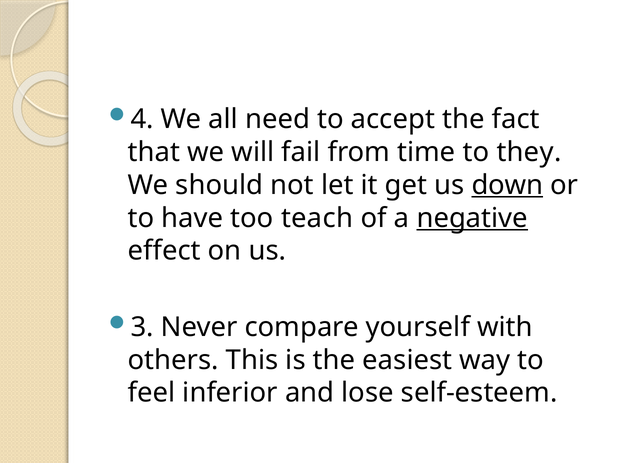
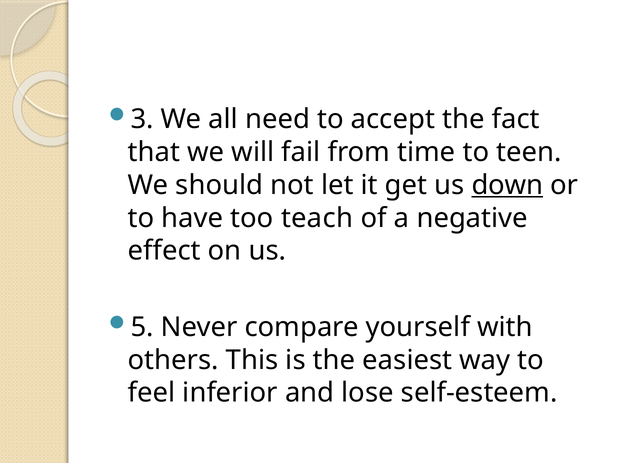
4: 4 -> 3
they: they -> teen
negative underline: present -> none
3: 3 -> 5
